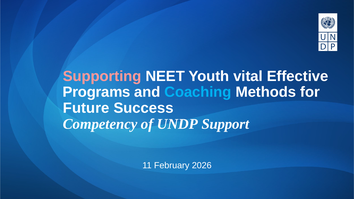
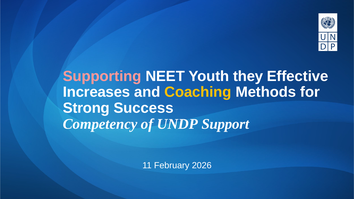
vital: vital -> they
Programs: Programs -> Increases
Coaching colour: light blue -> yellow
Future: Future -> Strong
